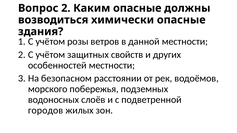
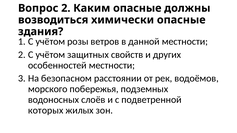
городов: городов -> которых
